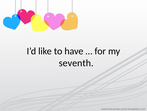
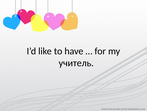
seventh: seventh -> учитель
